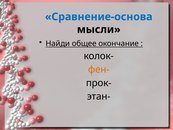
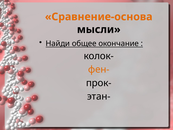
Сравнение-основа colour: blue -> orange
